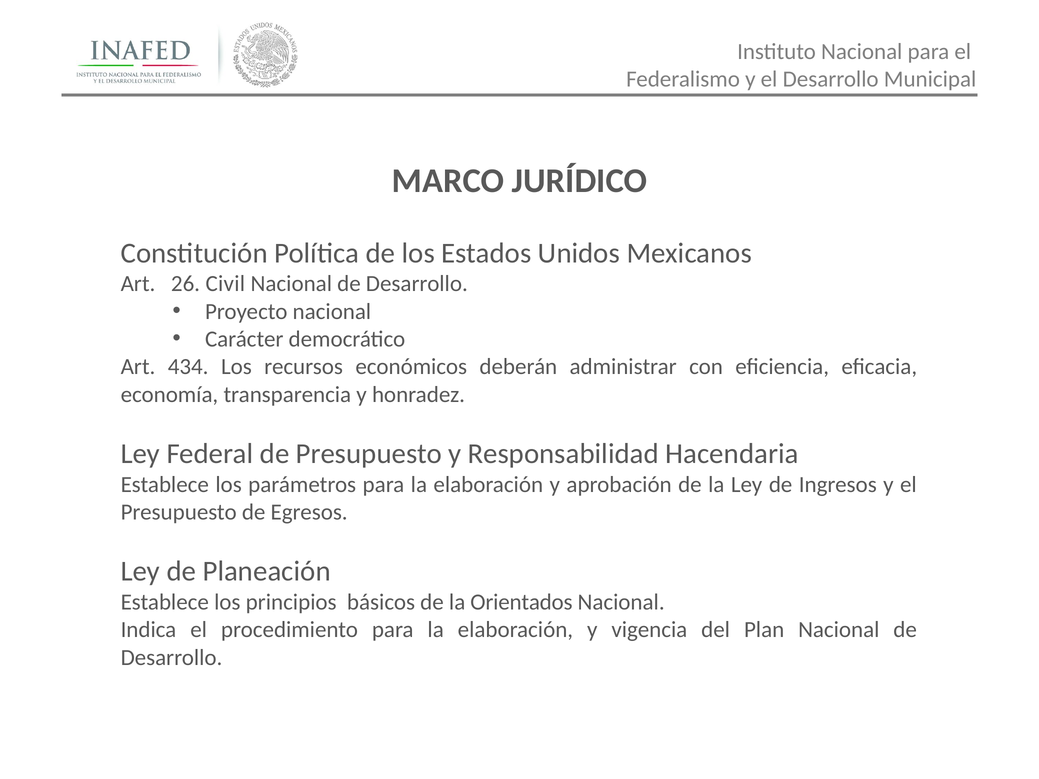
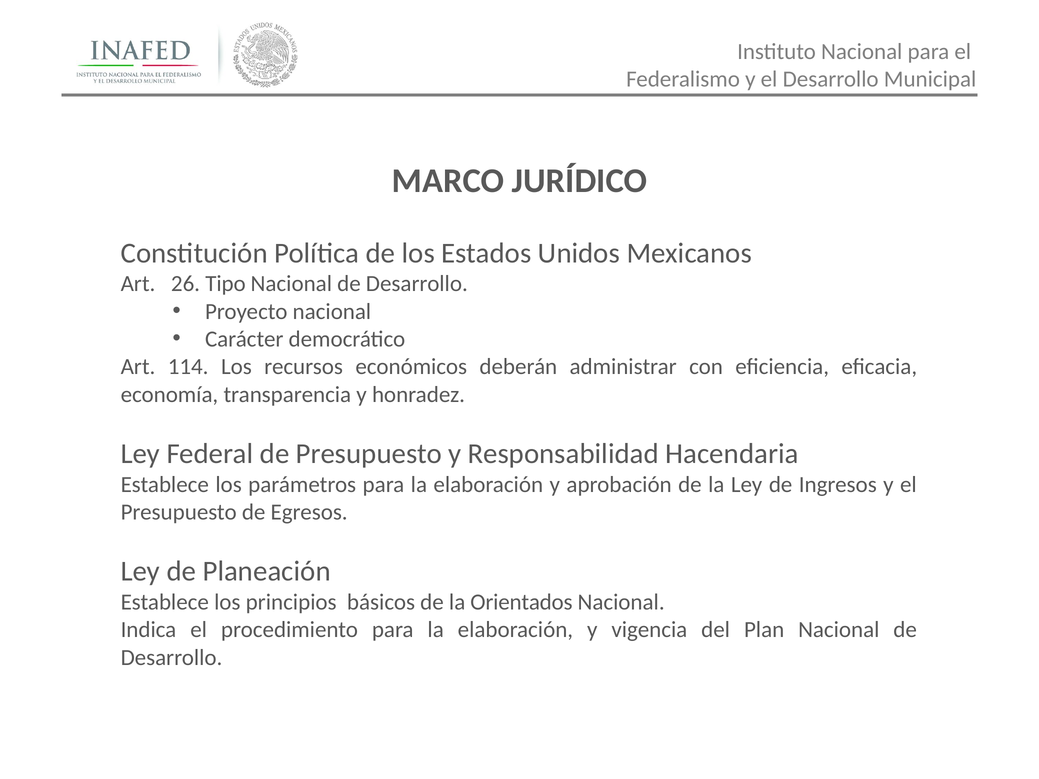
Civil: Civil -> Tipo
434: 434 -> 114
